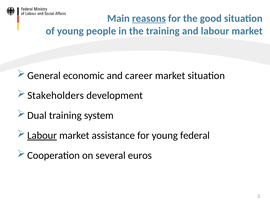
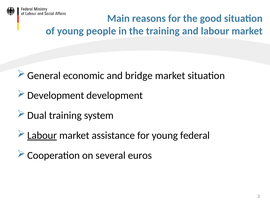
reasons underline: present -> none
career: career -> bridge
Stakeholders at (56, 95): Stakeholders -> Development
